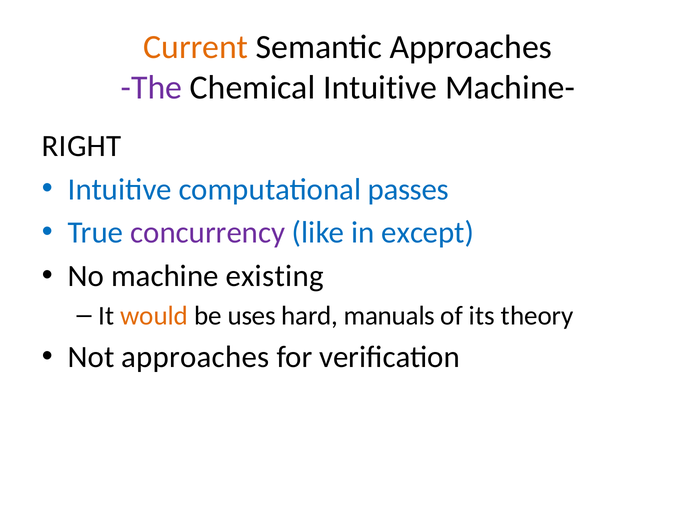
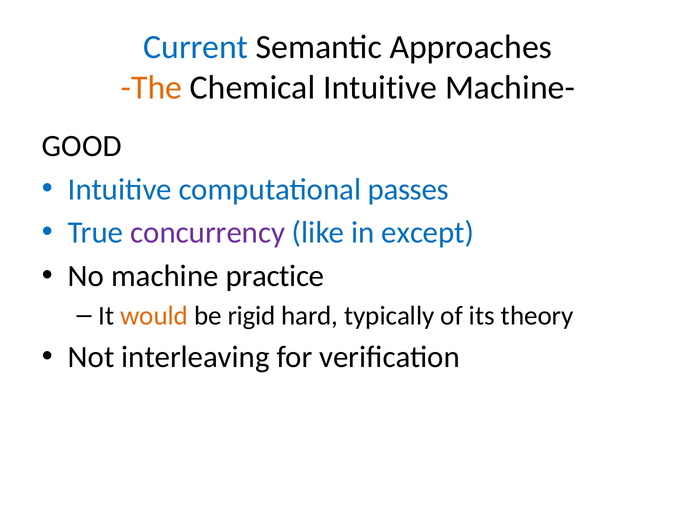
Current colour: orange -> blue
The colour: purple -> orange
RIGHT: RIGHT -> GOOD
existing: existing -> practice
uses: uses -> rigid
manuals: manuals -> typically
Not approaches: approaches -> interleaving
